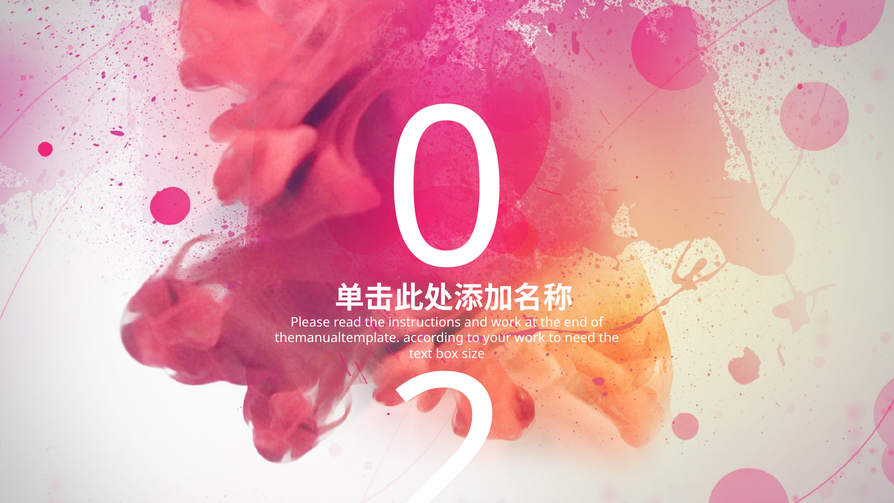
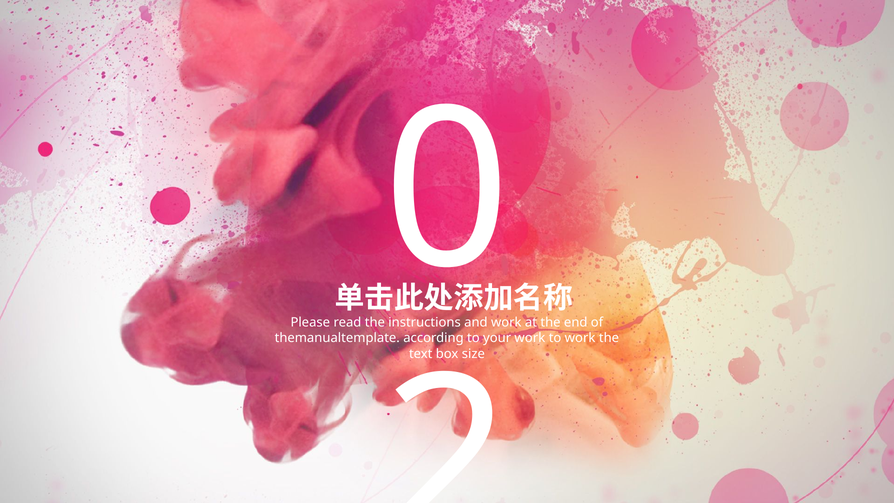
to need: need -> work
